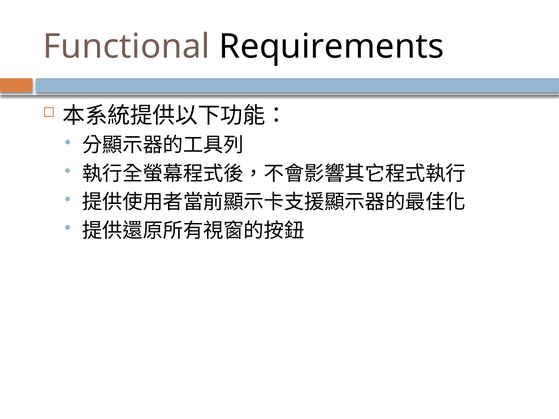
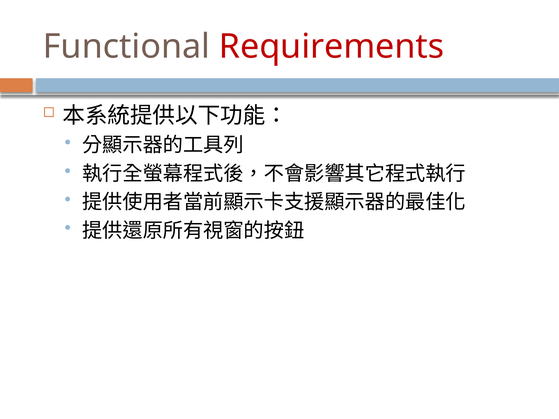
Requirements colour: black -> red
